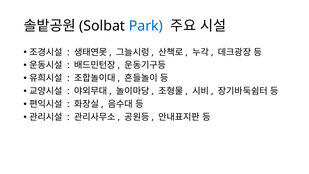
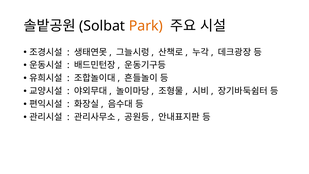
Park colour: blue -> orange
